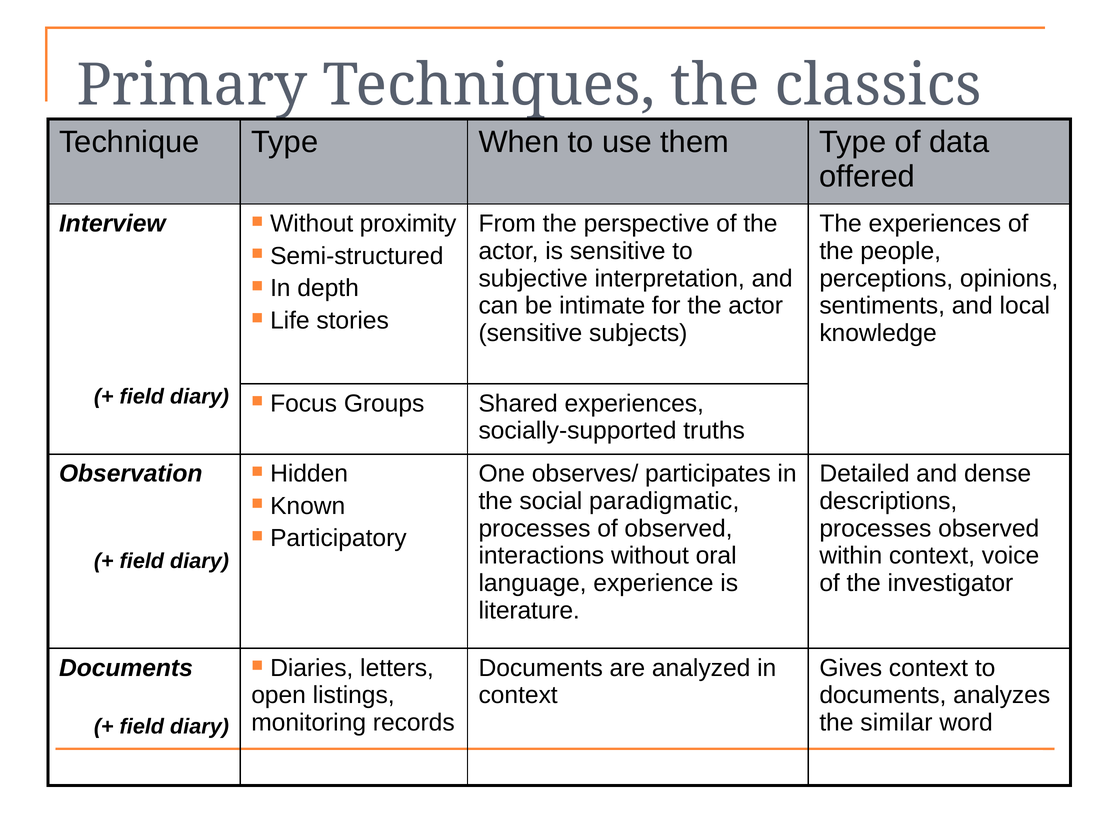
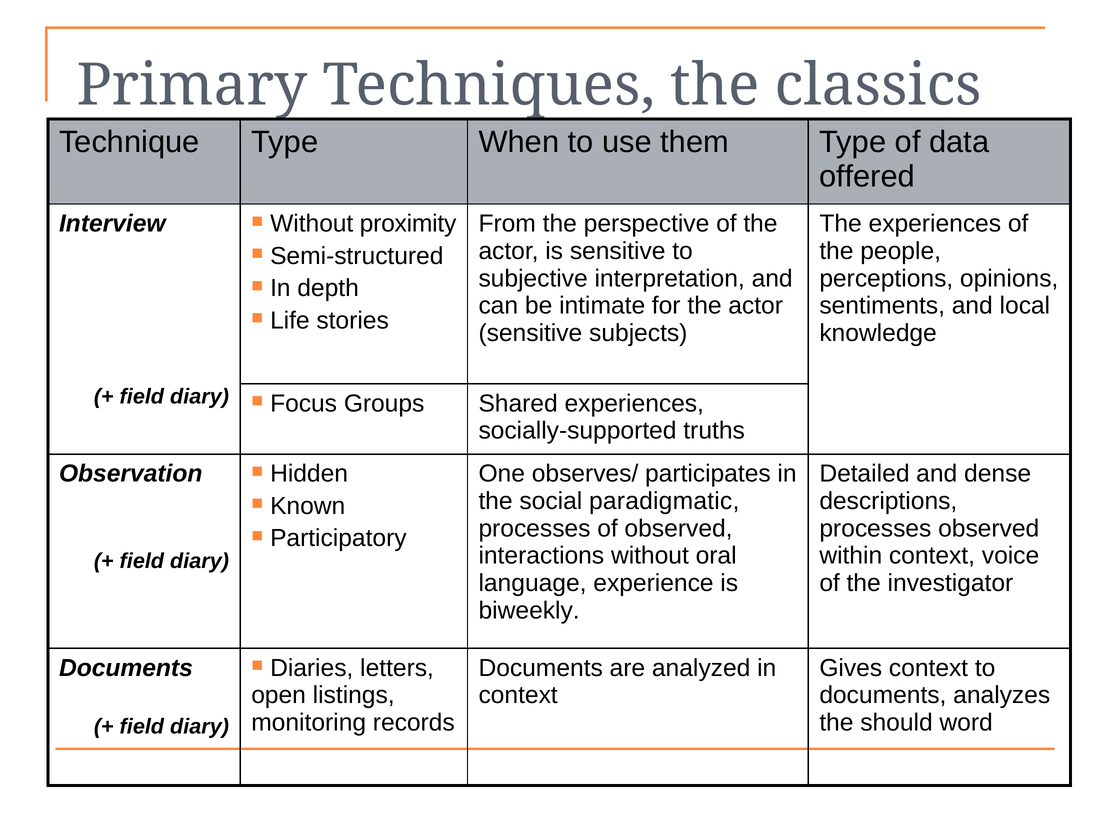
literature: literature -> biweekly
similar: similar -> should
